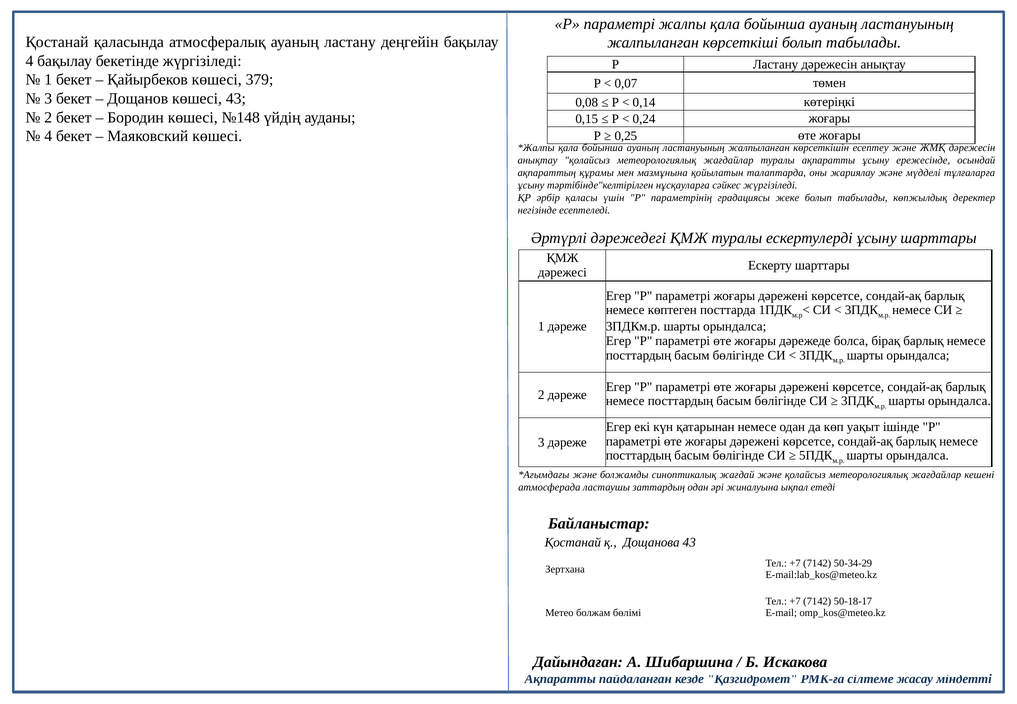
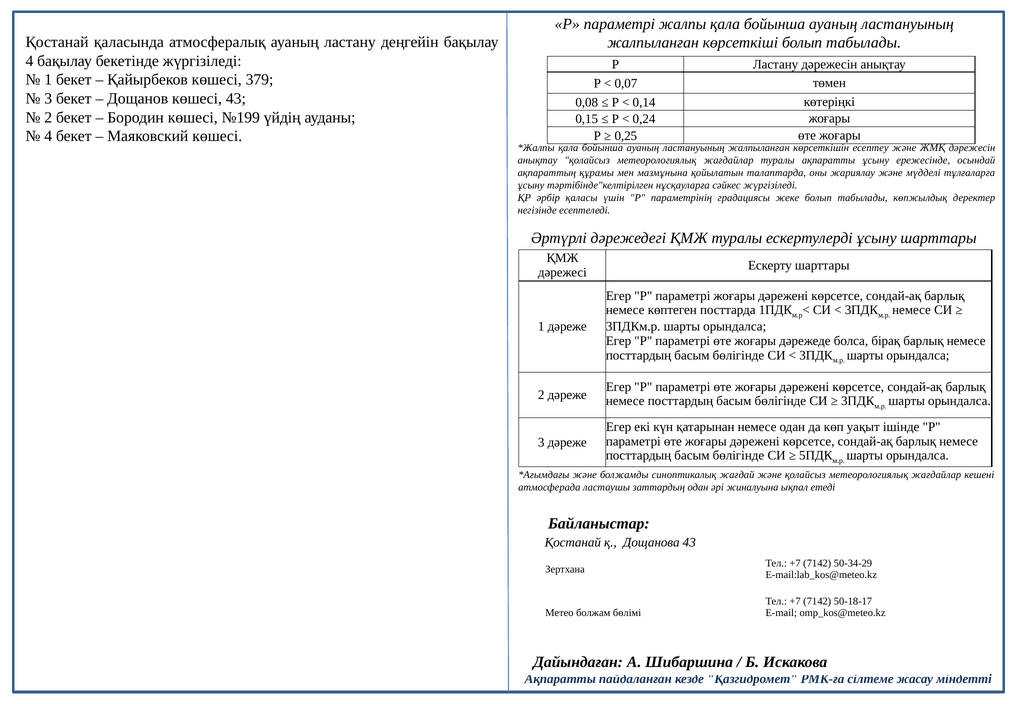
№148: №148 -> №199
